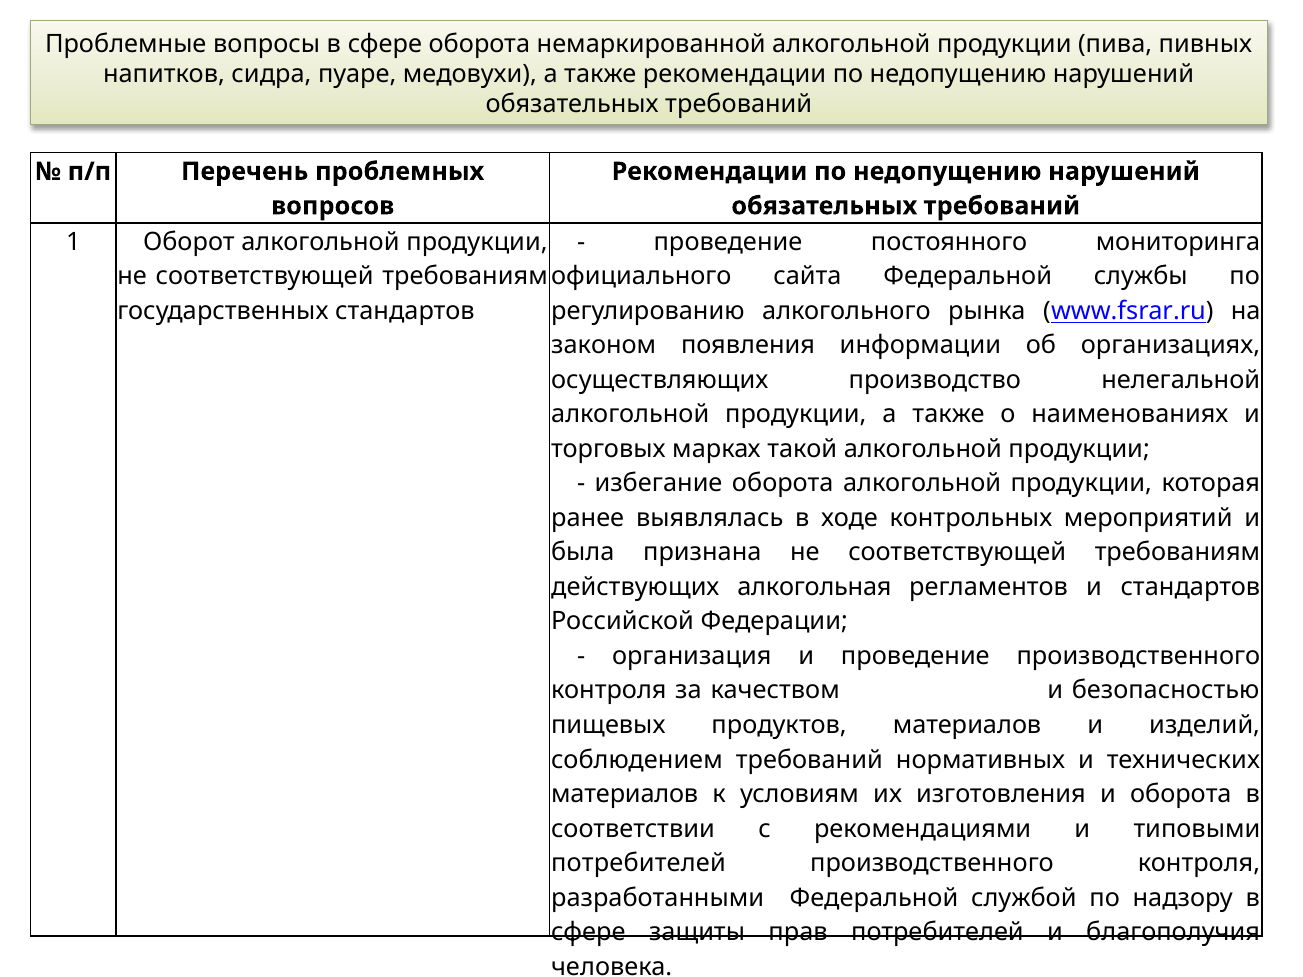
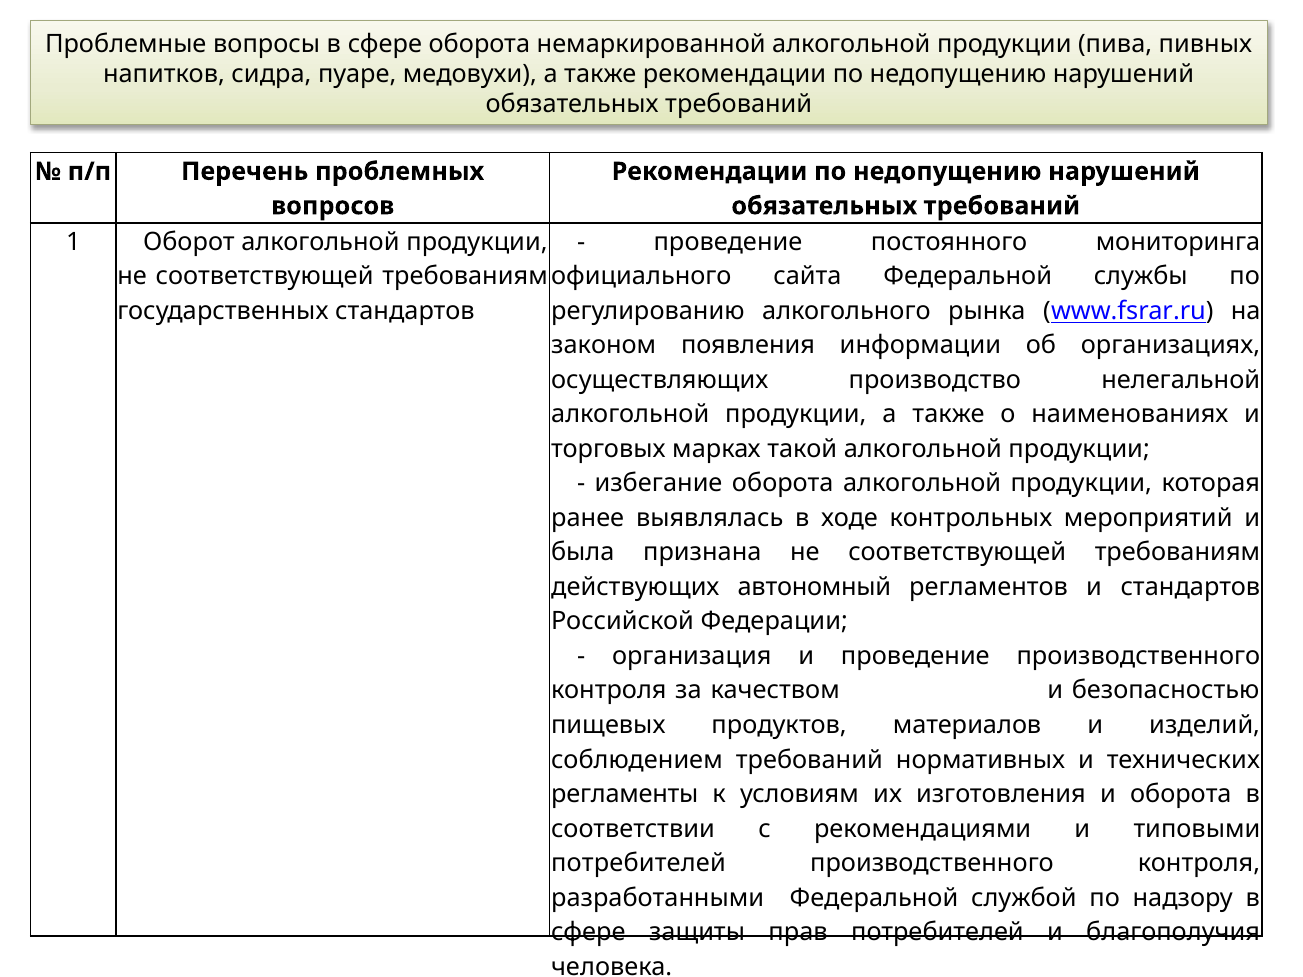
алкогольная: алкогольная -> автономный
материалов at (625, 794): материалов -> регламенты
